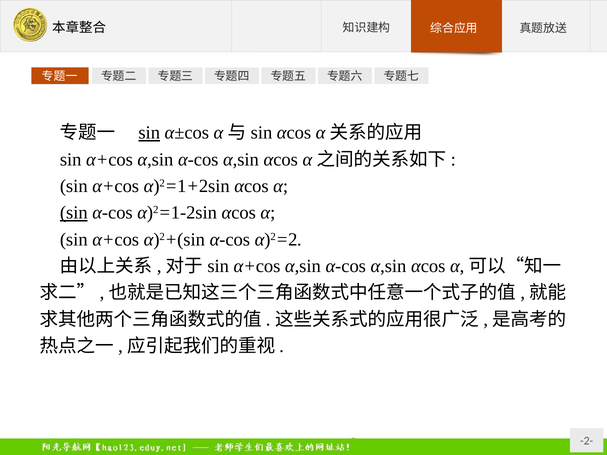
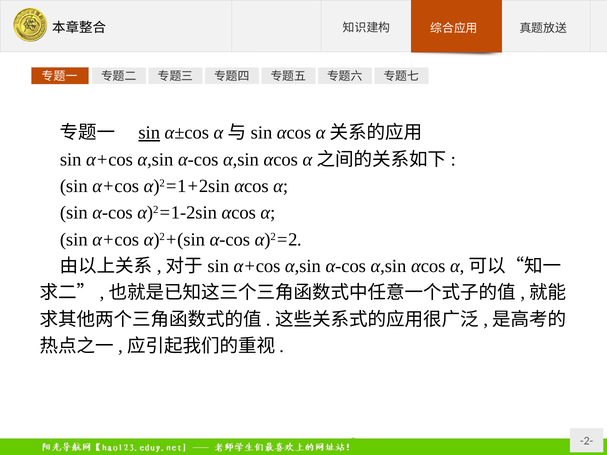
sin at (74, 213) underline: present -> none
